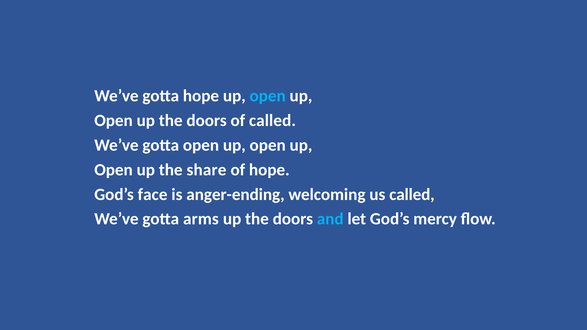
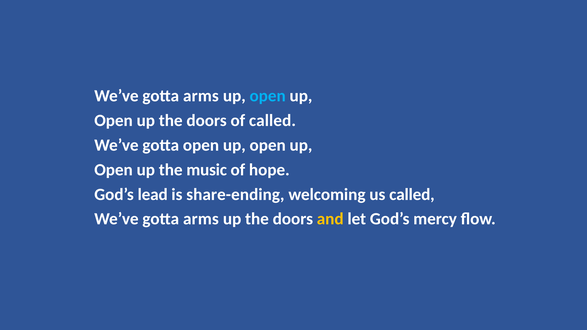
hope at (201, 96): hope -> arms
share: share -> music
face: face -> lead
anger-ending: anger-ending -> share-ending
and colour: light blue -> yellow
